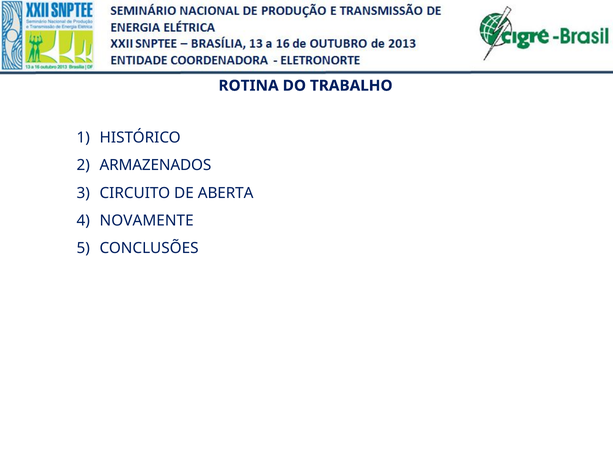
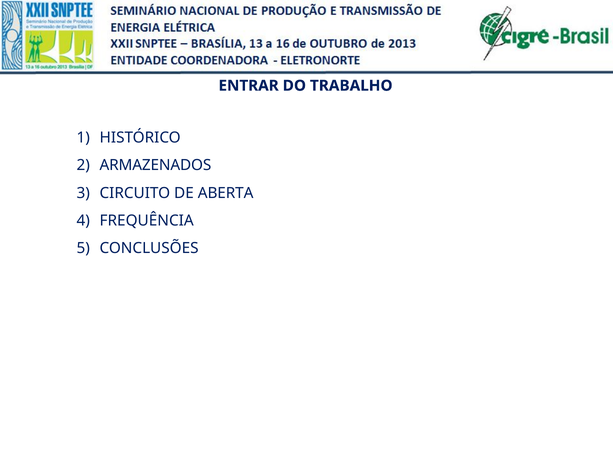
ROTINA: ROTINA -> ENTRAR
NOVAMENTE: NOVAMENTE -> FREQUÊNCIA
